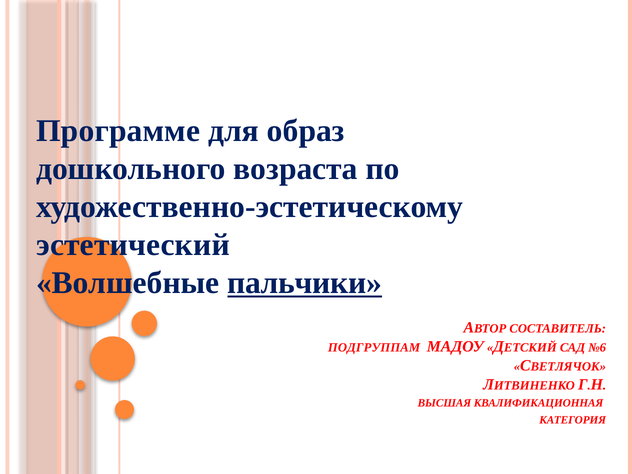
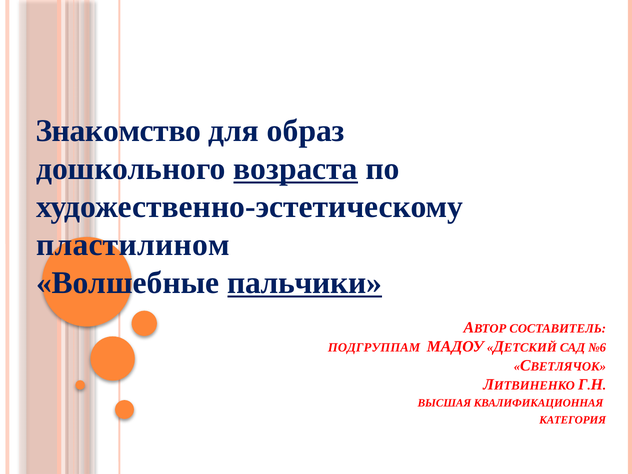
Программе: Программе -> Знакомство
возраста underline: none -> present
эстетический: эстетический -> пластилином
